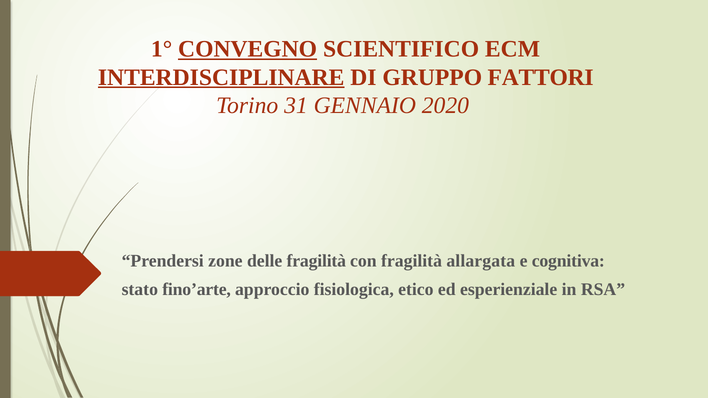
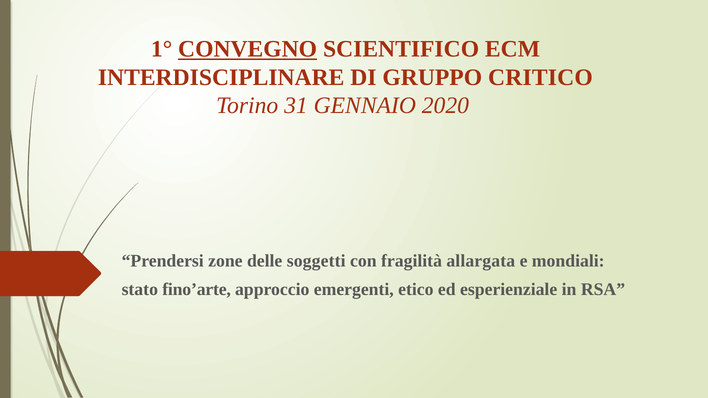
INTERDISCIPLINARE underline: present -> none
FATTORI: FATTORI -> CRITICO
delle fragilità: fragilità -> soggetti
cognitiva: cognitiva -> mondiali
fisiologica: fisiologica -> emergenti
